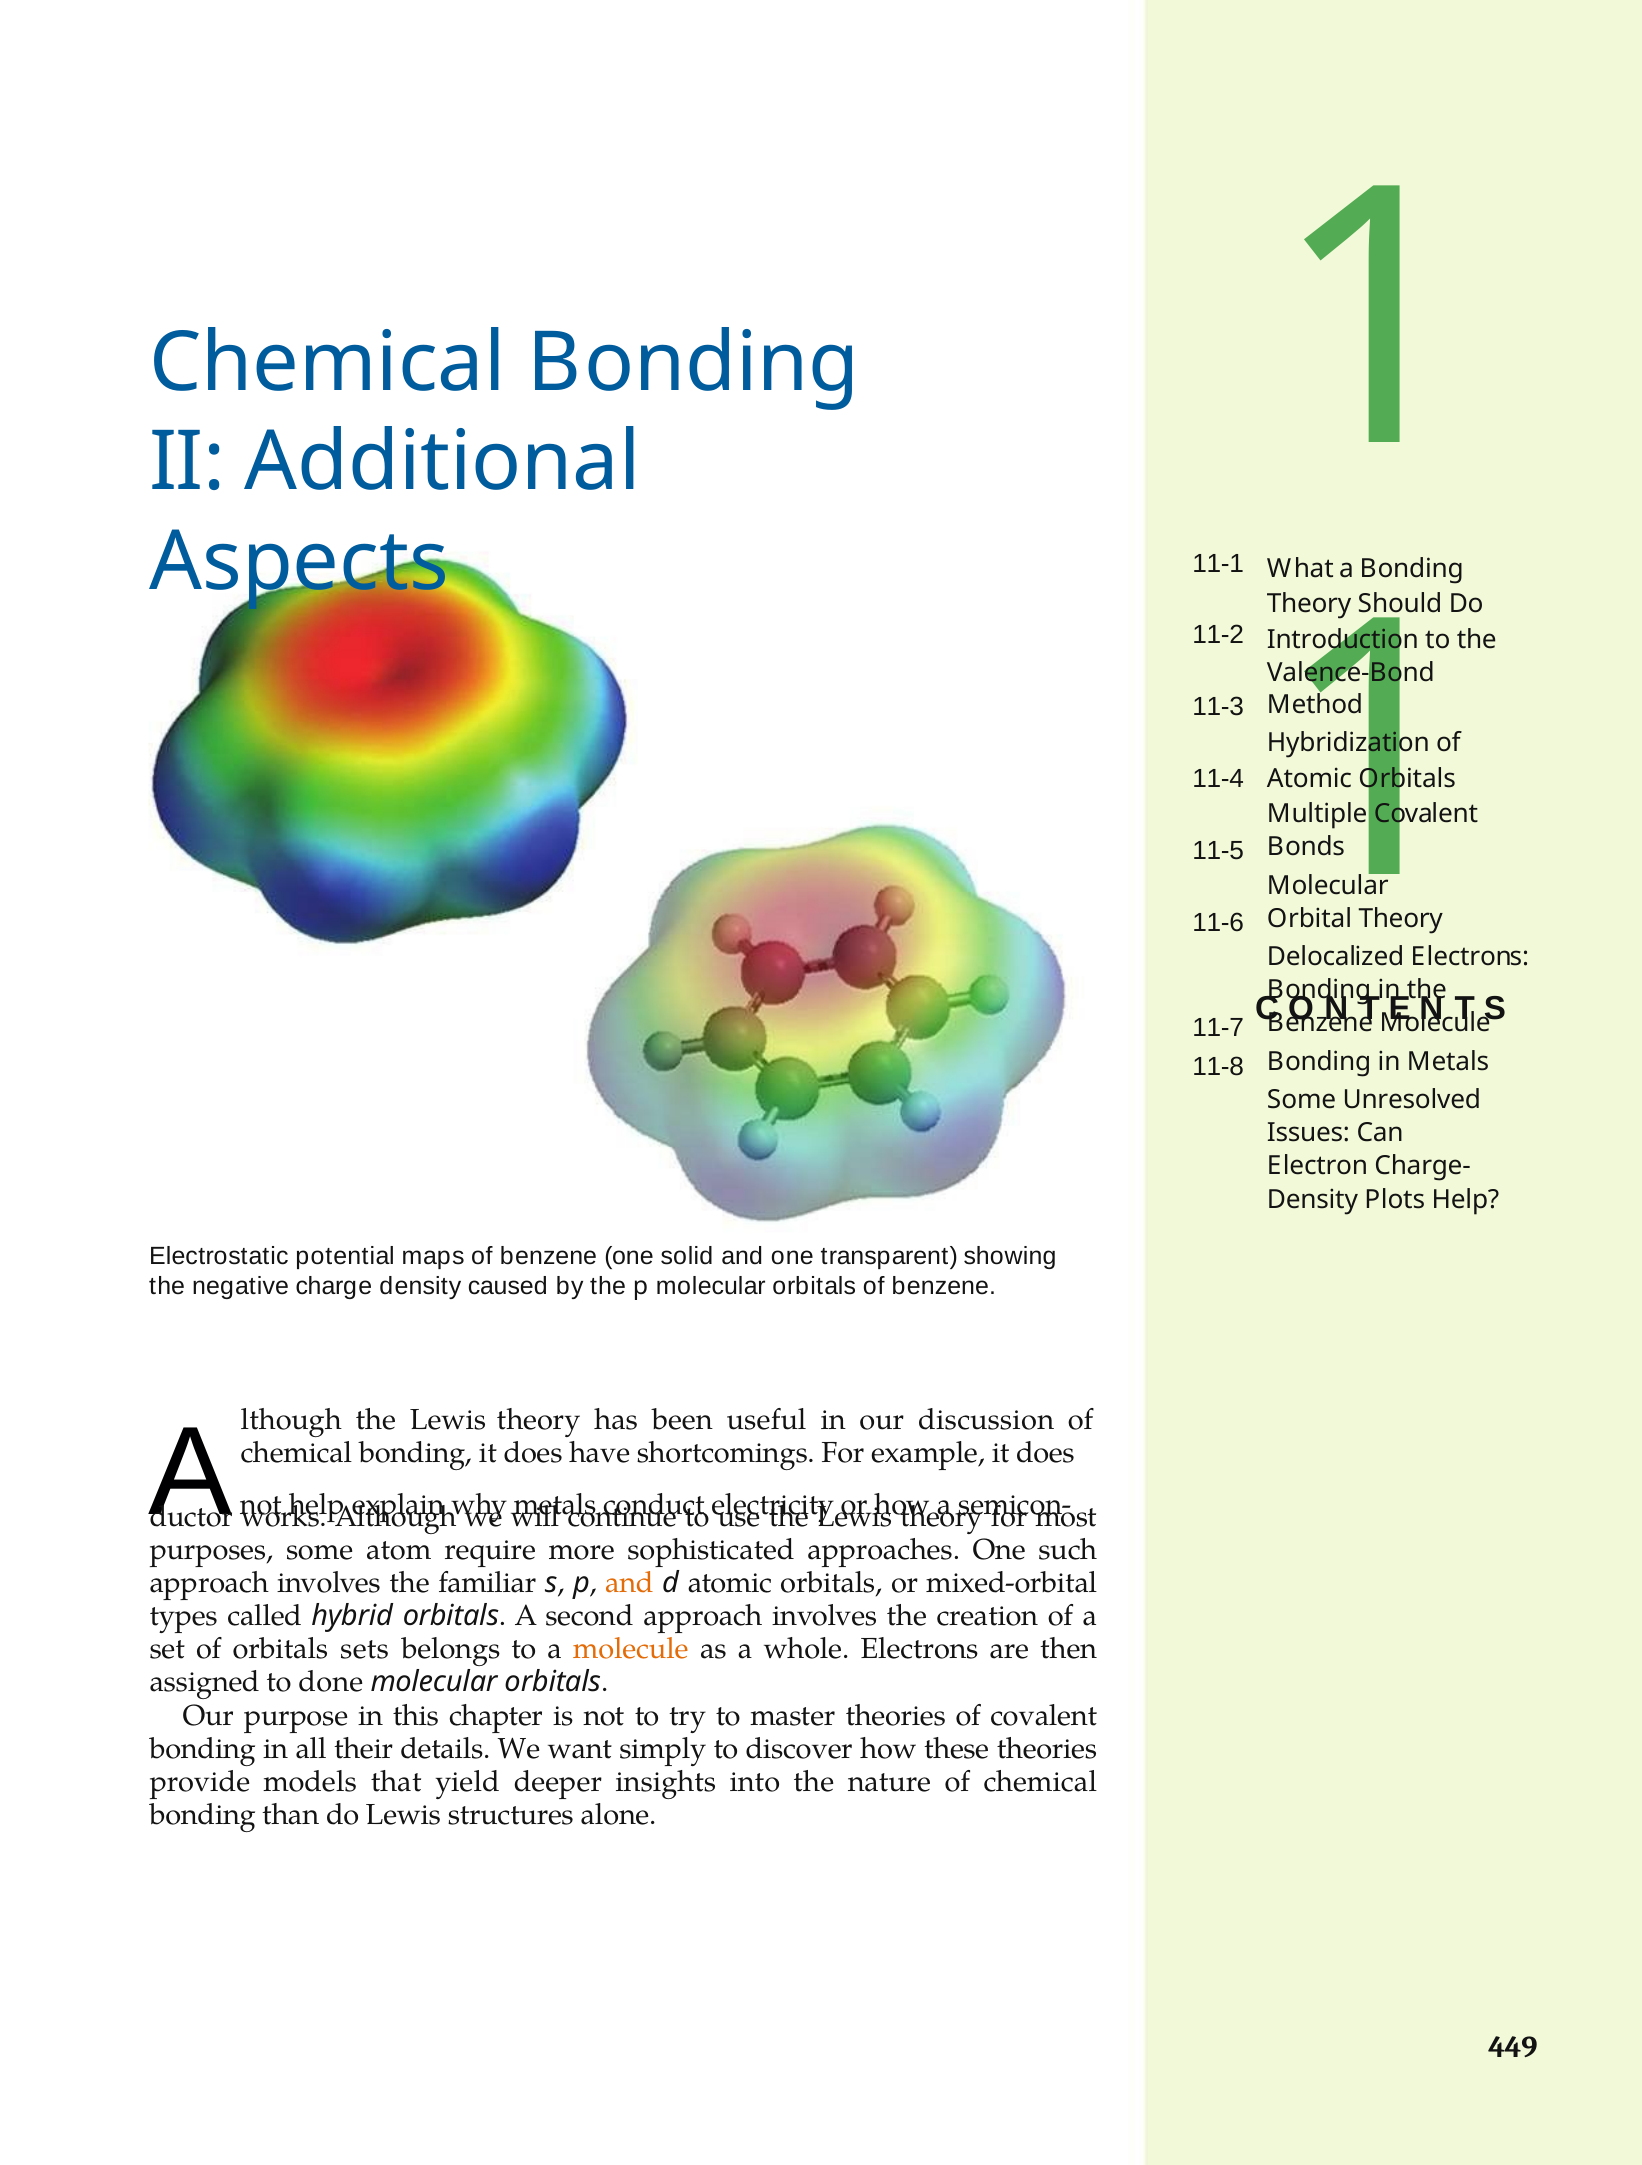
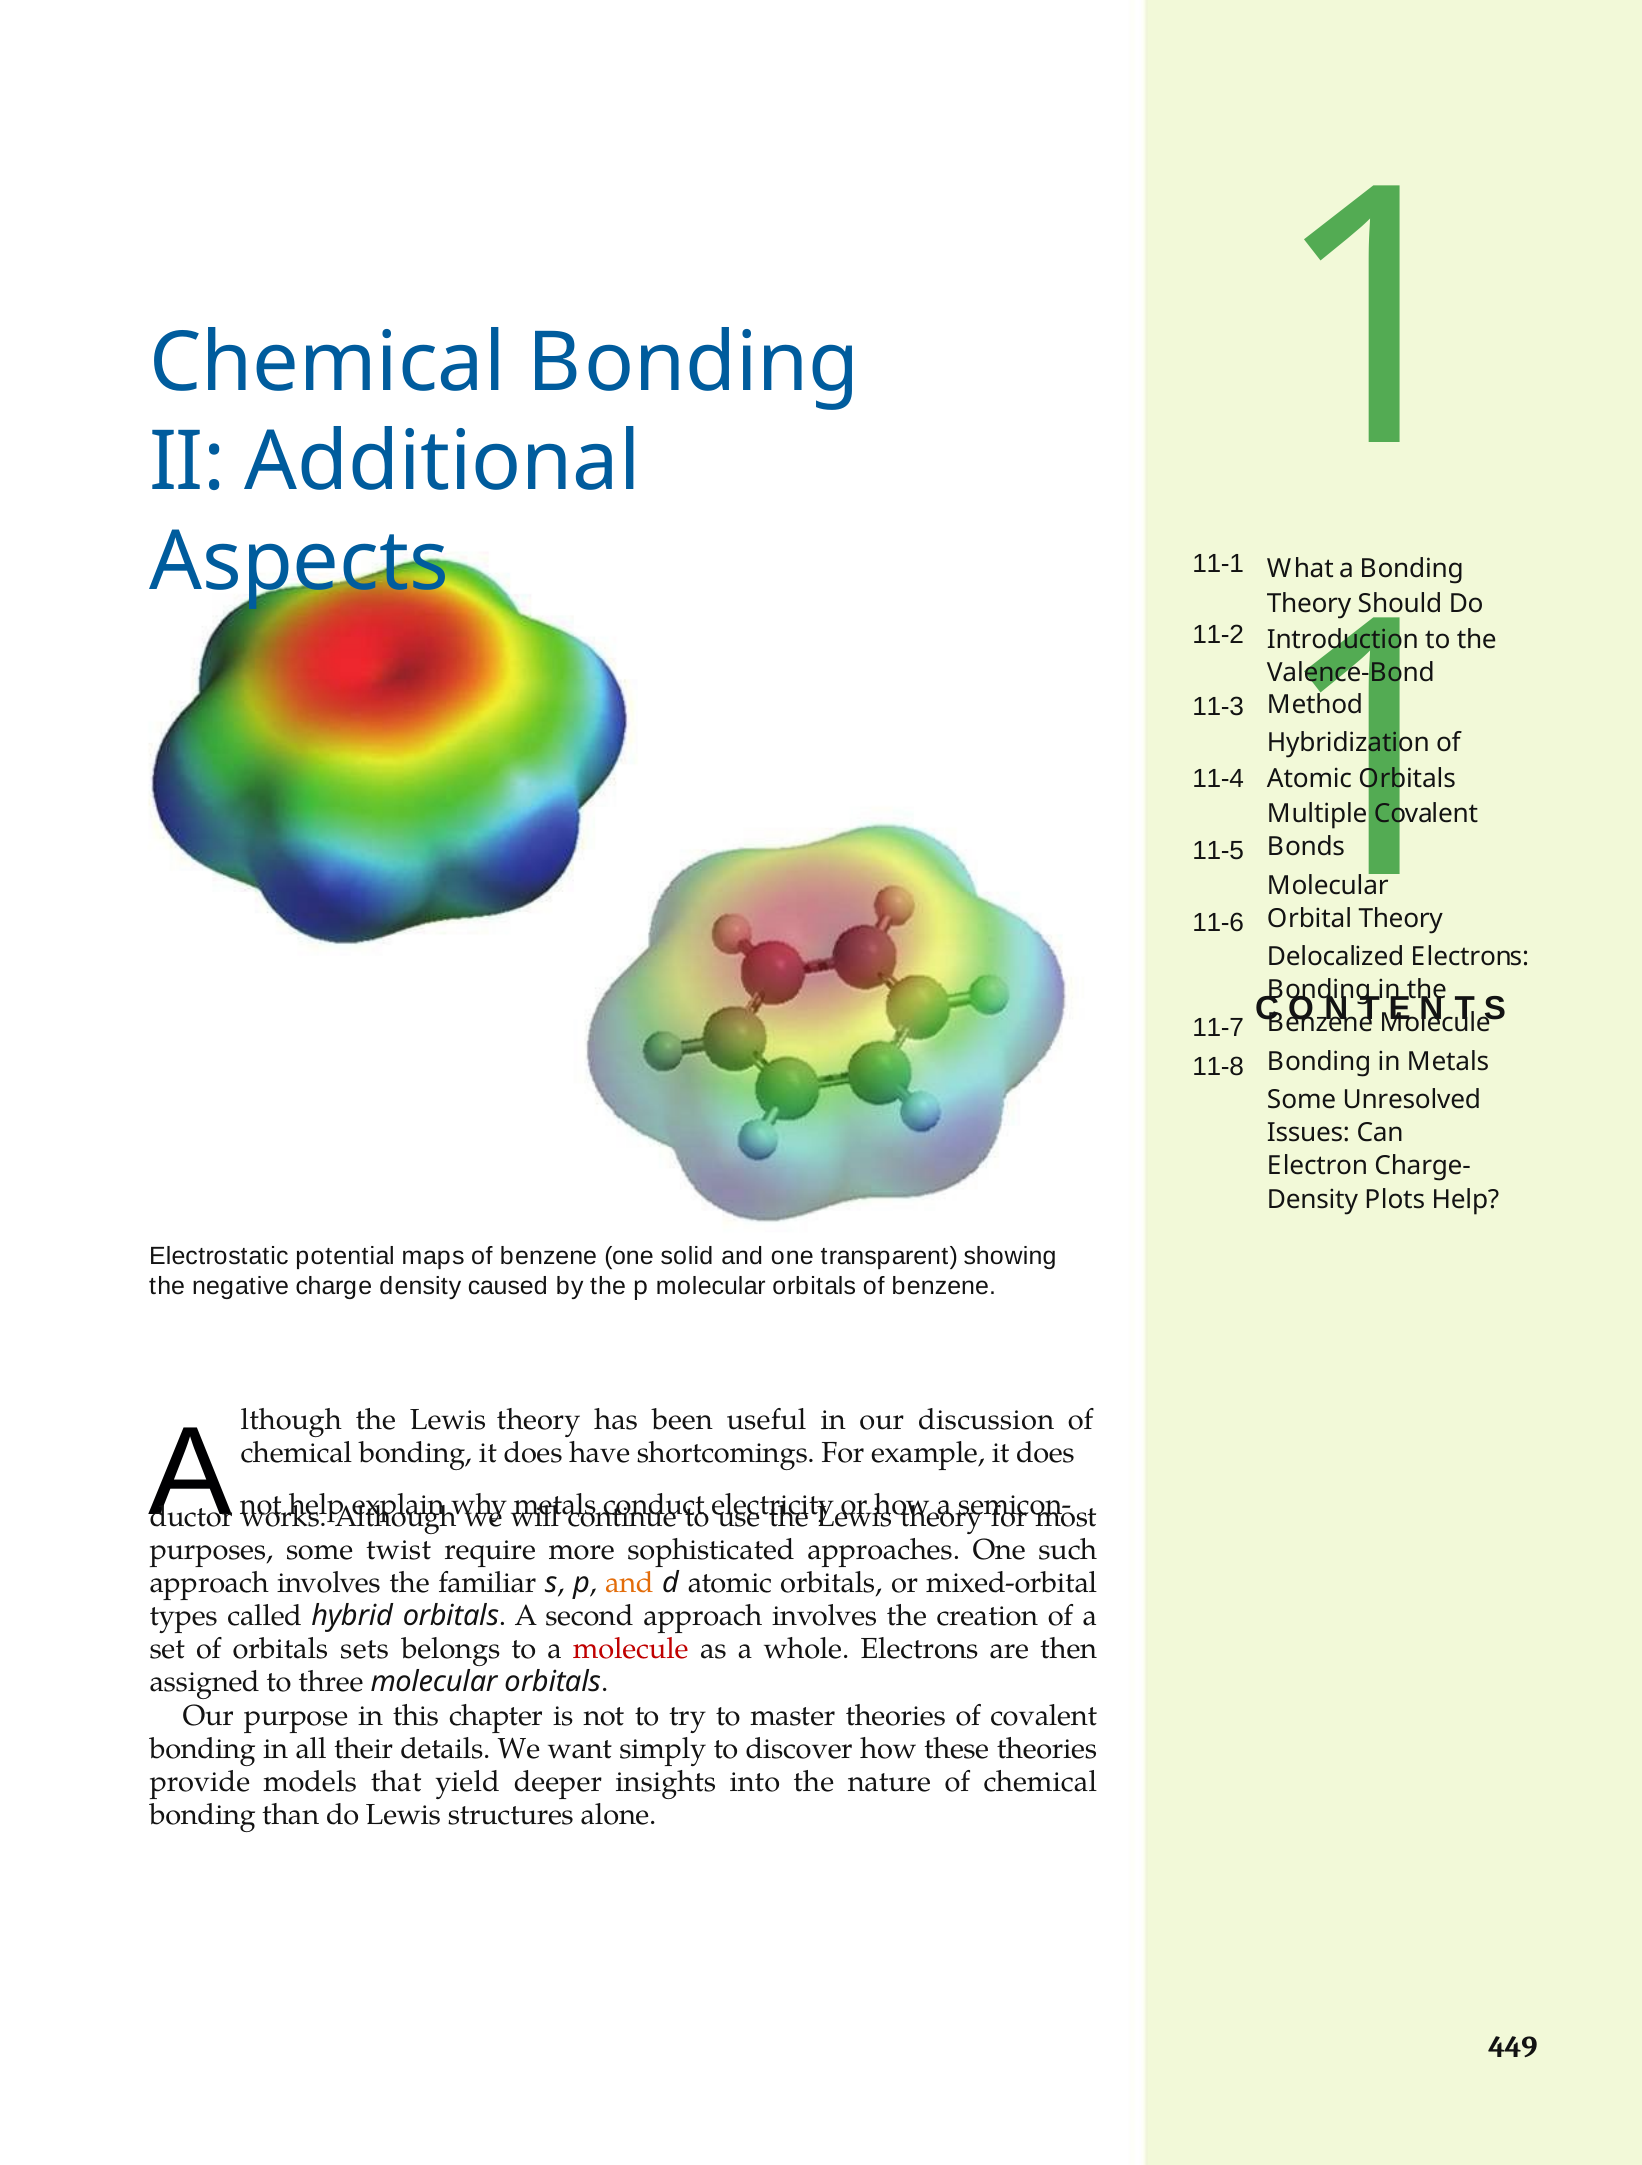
atom: atom -> twist
molecule at (631, 1649) colour: orange -> red
done: done -> three
